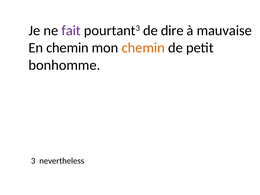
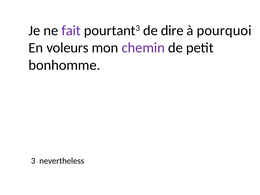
mauvaise: mauvaise -> pourquoi
En chemin: chemin -> voleurs
chemin at (143, 48) colour: orange -> purple
